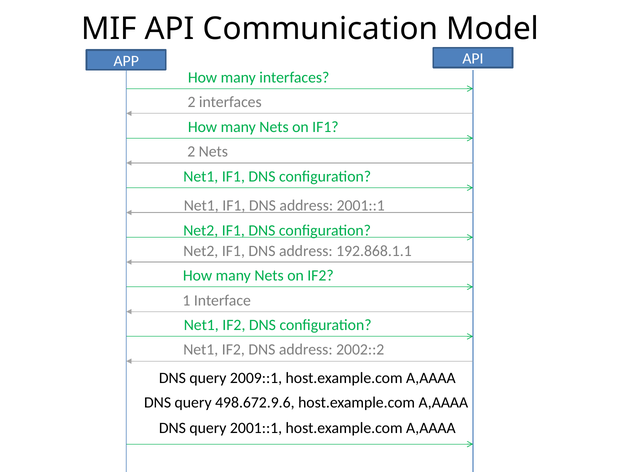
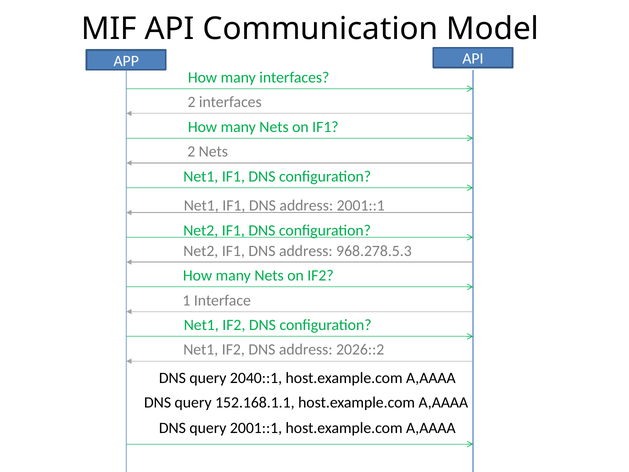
192.868.1.1: 192.868.1.1 -> 968.278.5.3
2002::2: 2002::2 -> 2026::2
2009::1: 2009::1 -> 2040::1
498.672.9.6: 498.672.9.6 -> 152.168.1.1
